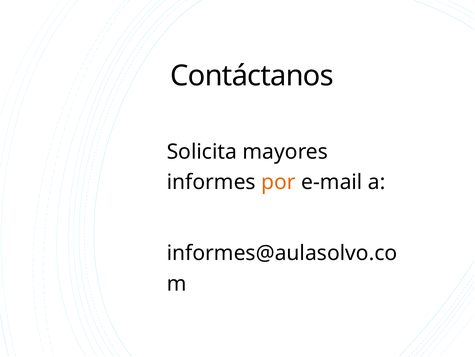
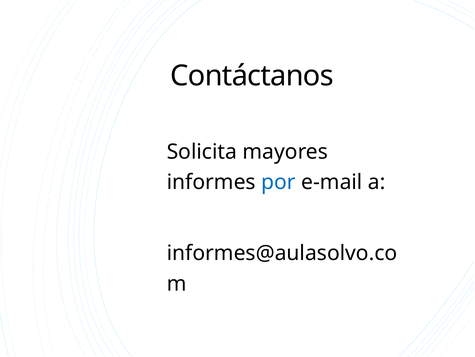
por colour: orange -> blue
